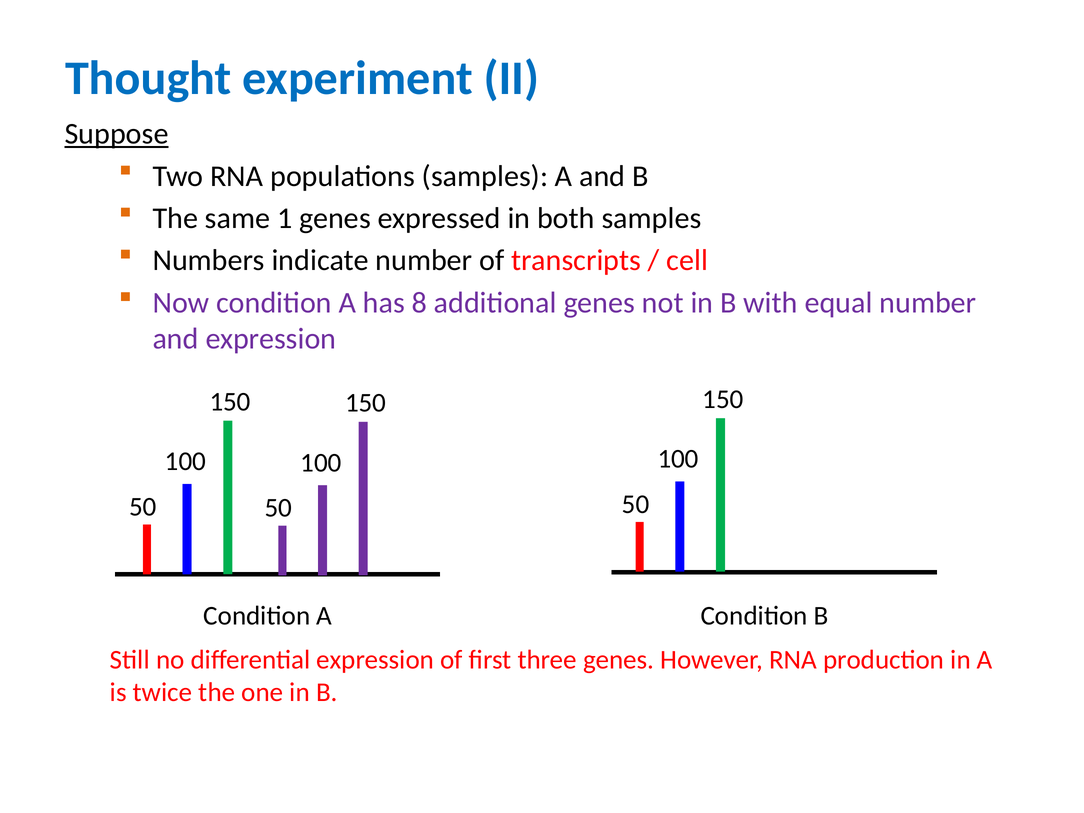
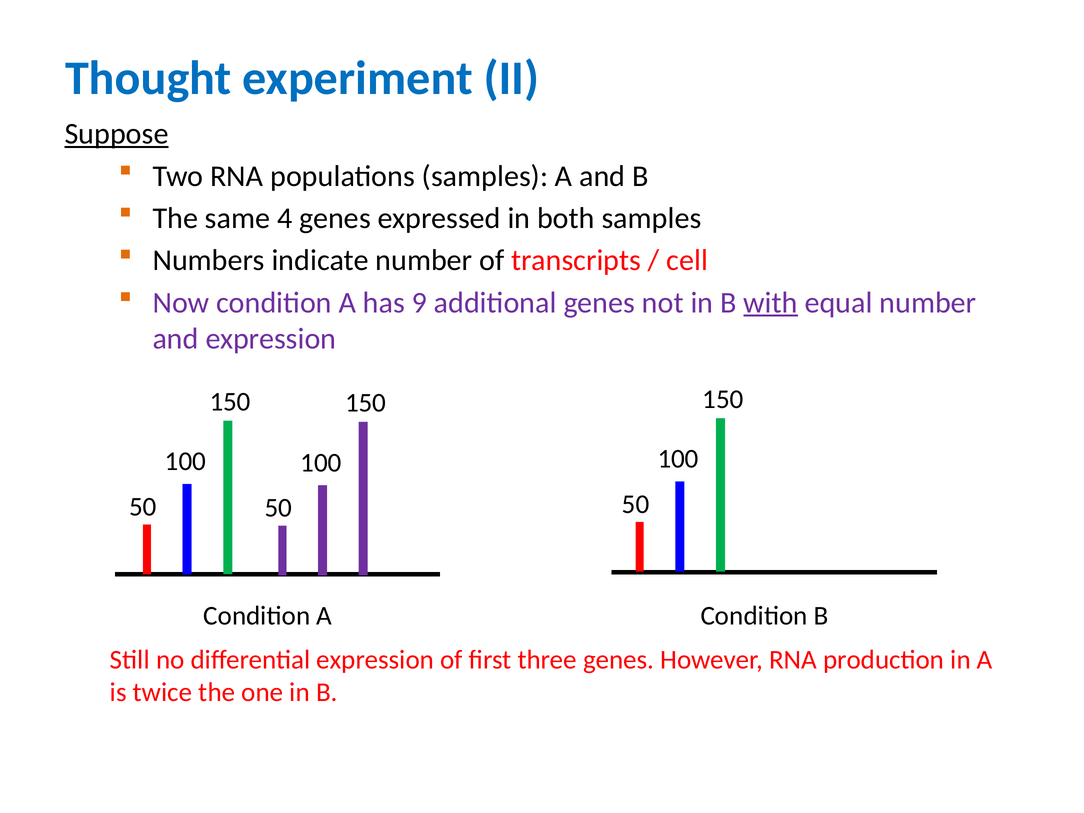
1: 1 -> 4
8: 8 -> 9
with underline: none -> present
